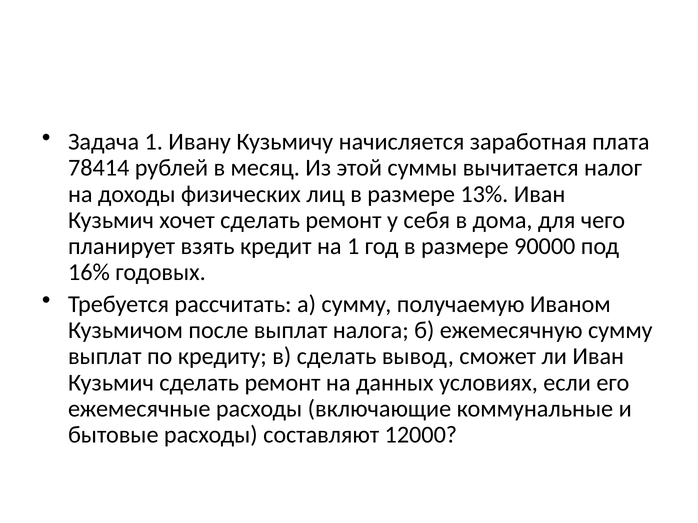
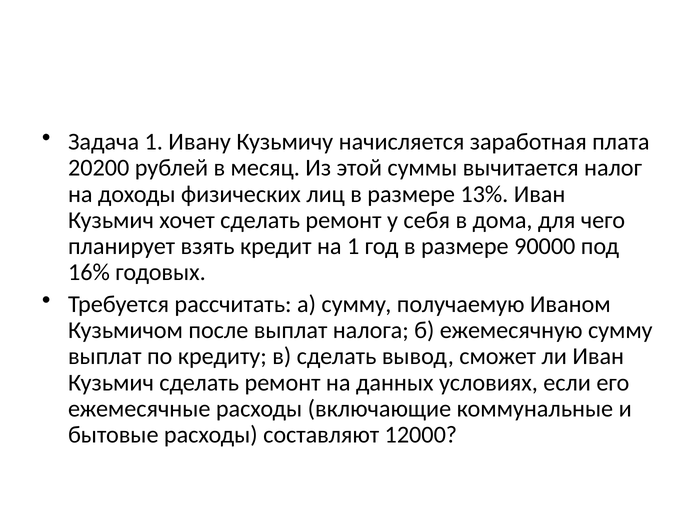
78414: 78414 -> 20200
